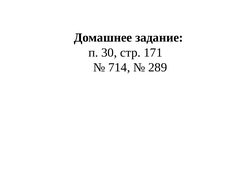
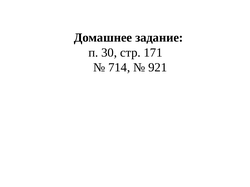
289: 289 -> 921
